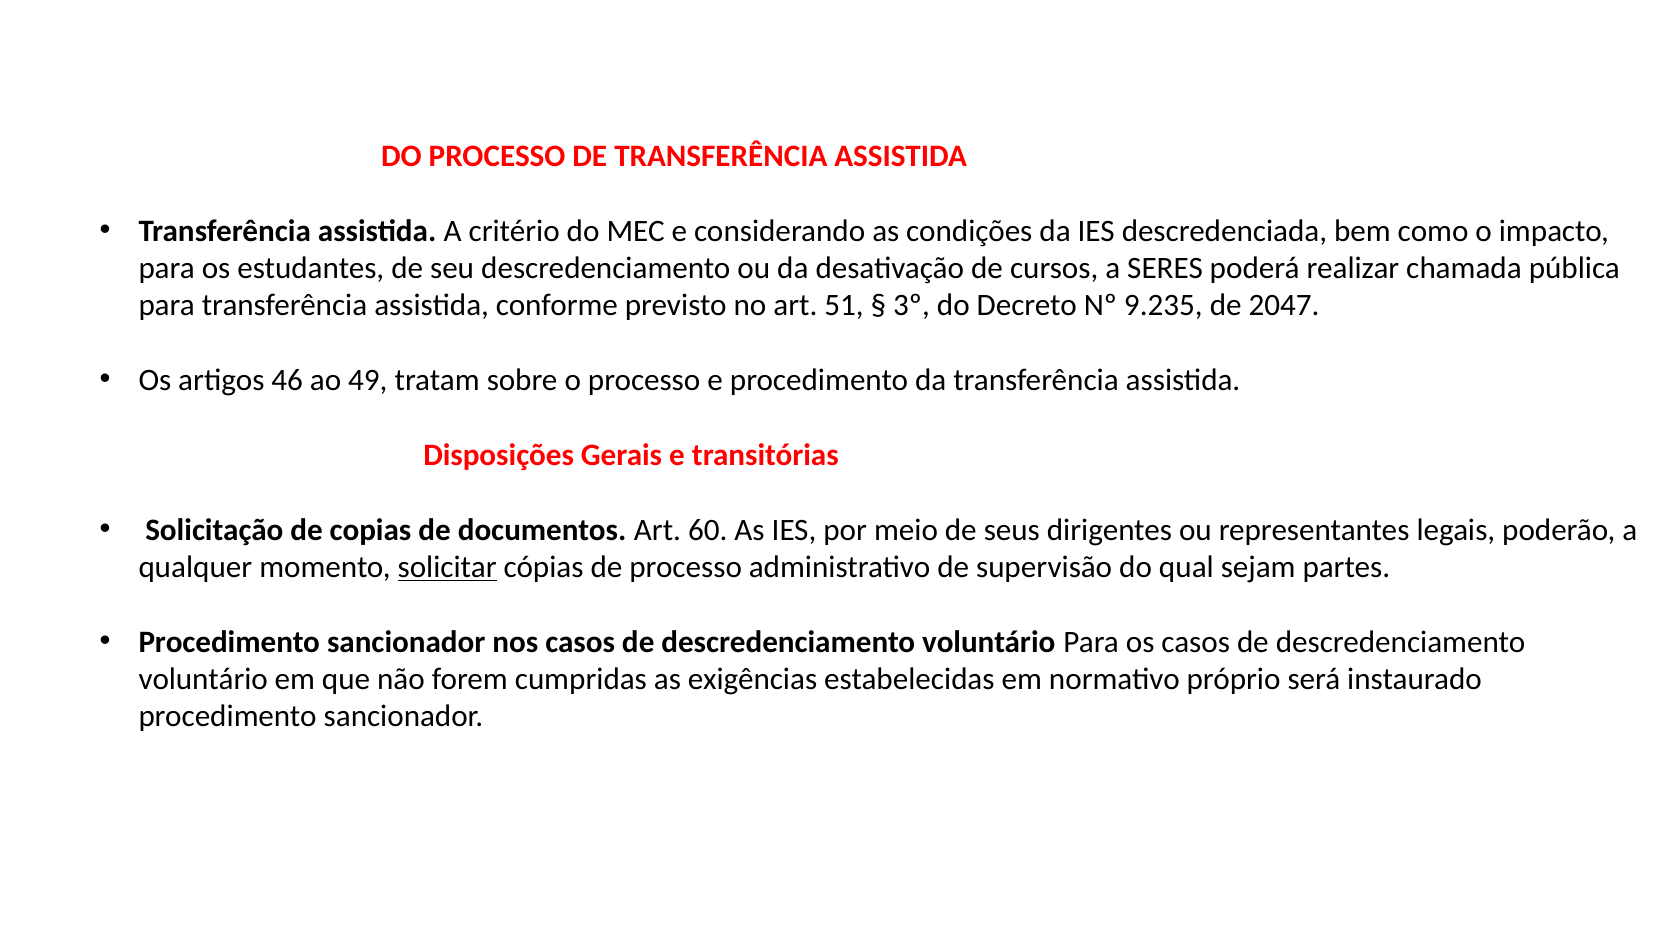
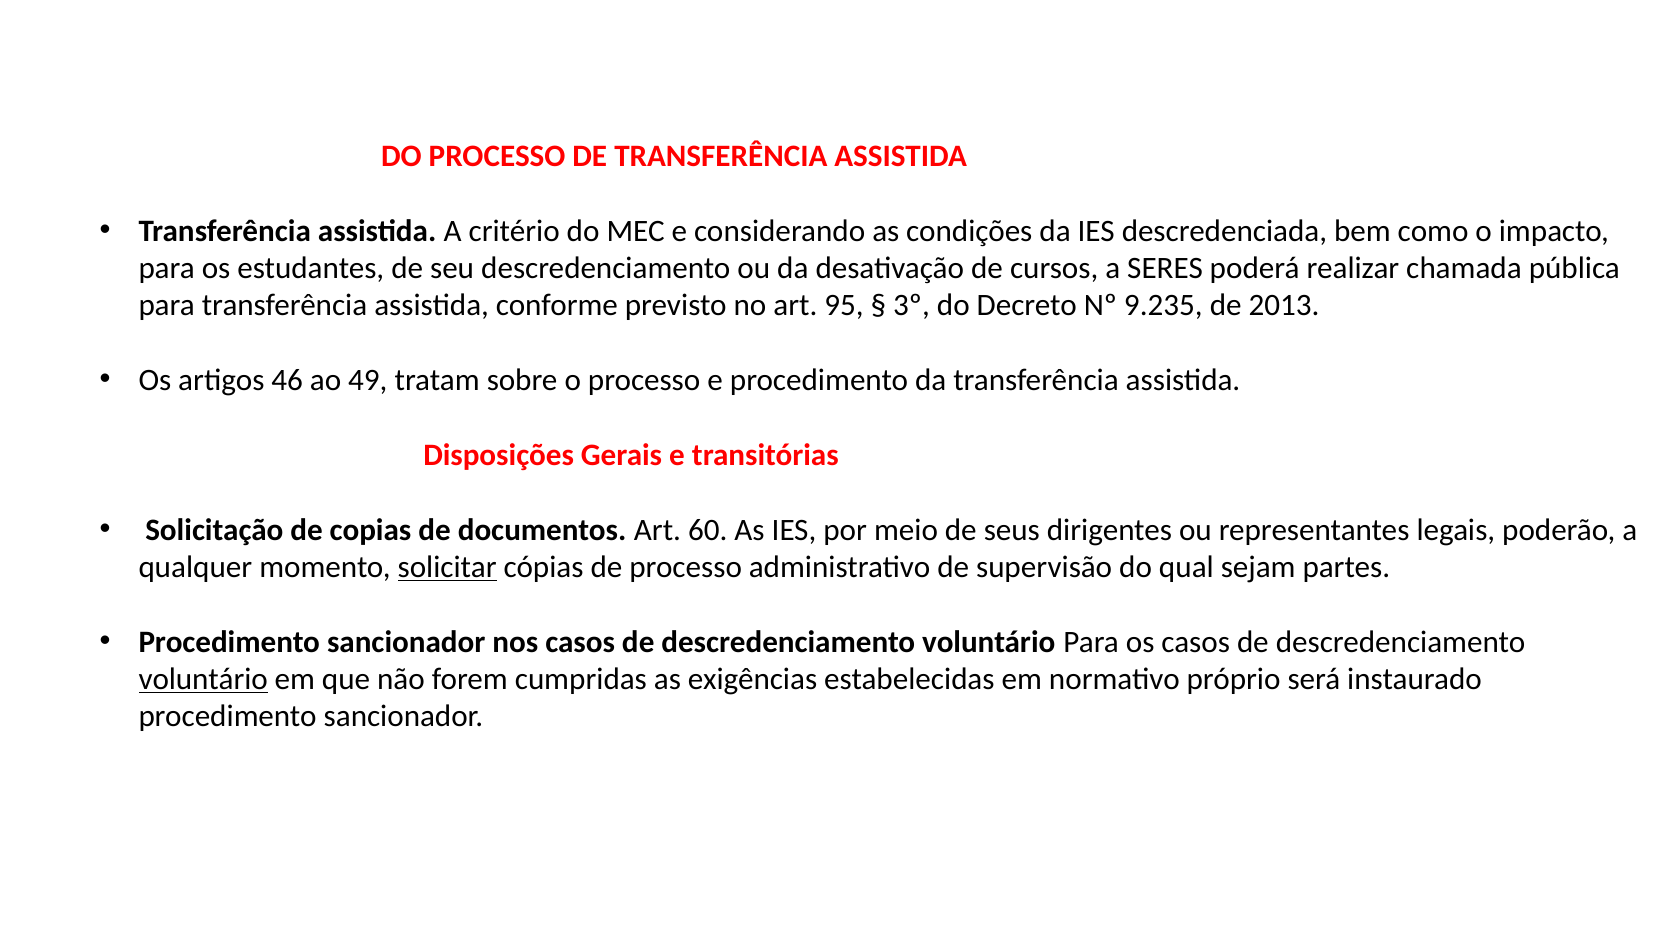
51: 51 -> 95
2047: 2047 -> 2013
voluntário at (203, 679) underline: none -> present
